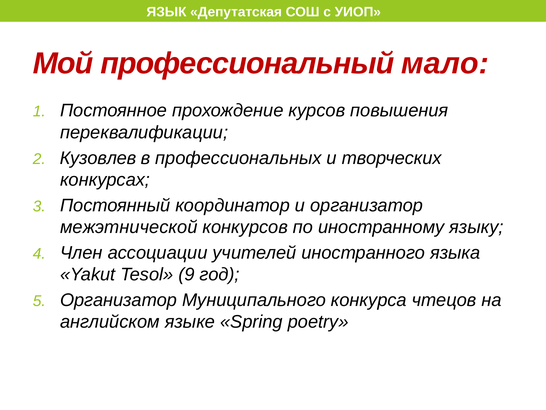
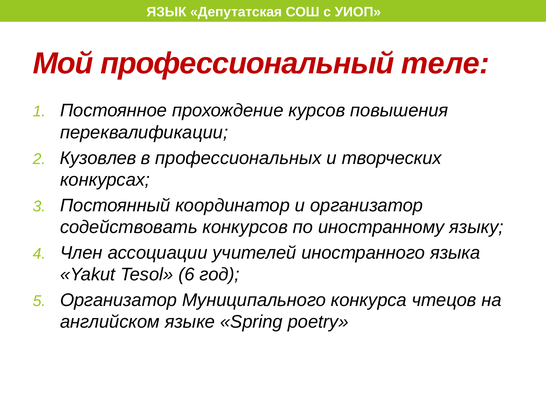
мало: мало -> теле
межэтнической: межэтнической -> содействовать
9: 9 -> 6
